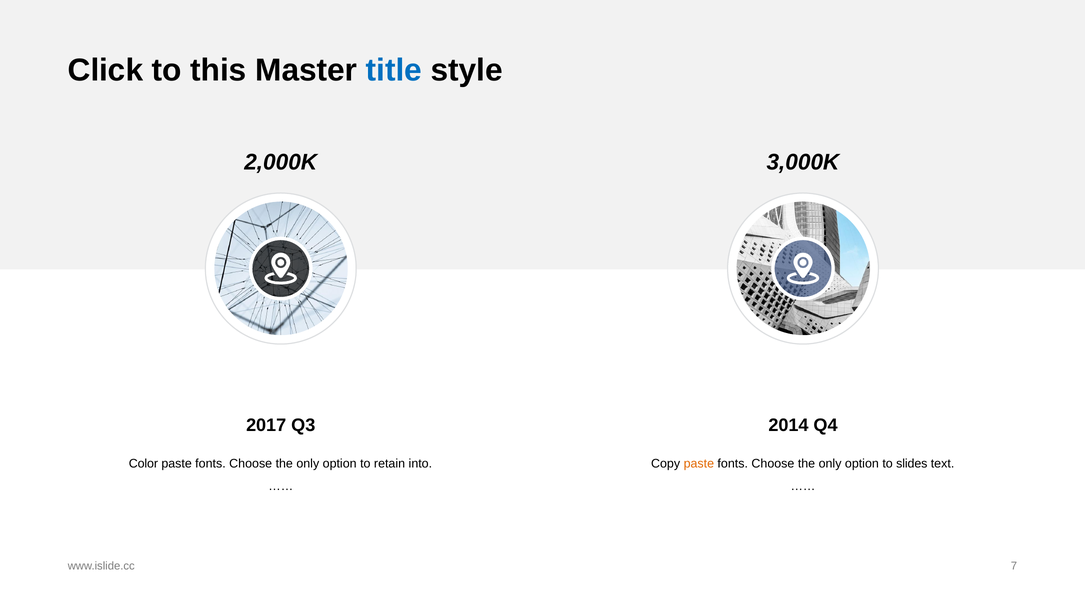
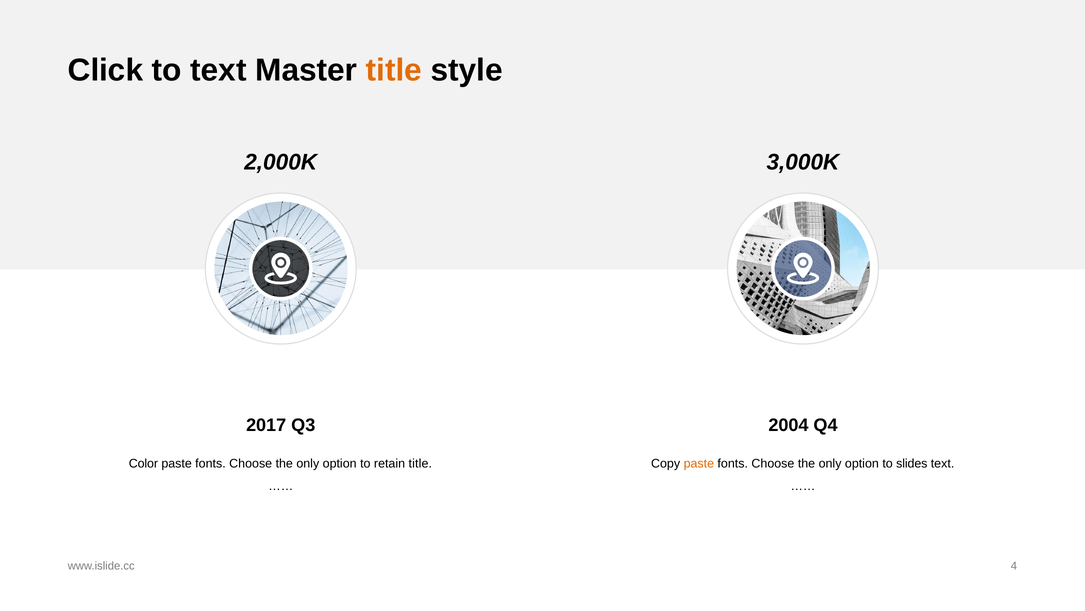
to this: this -> text
title at (394, 70) colour: blue -> orange
2014: 2014 -> 2004
retain into: into -> title
7: 7 -> 4
